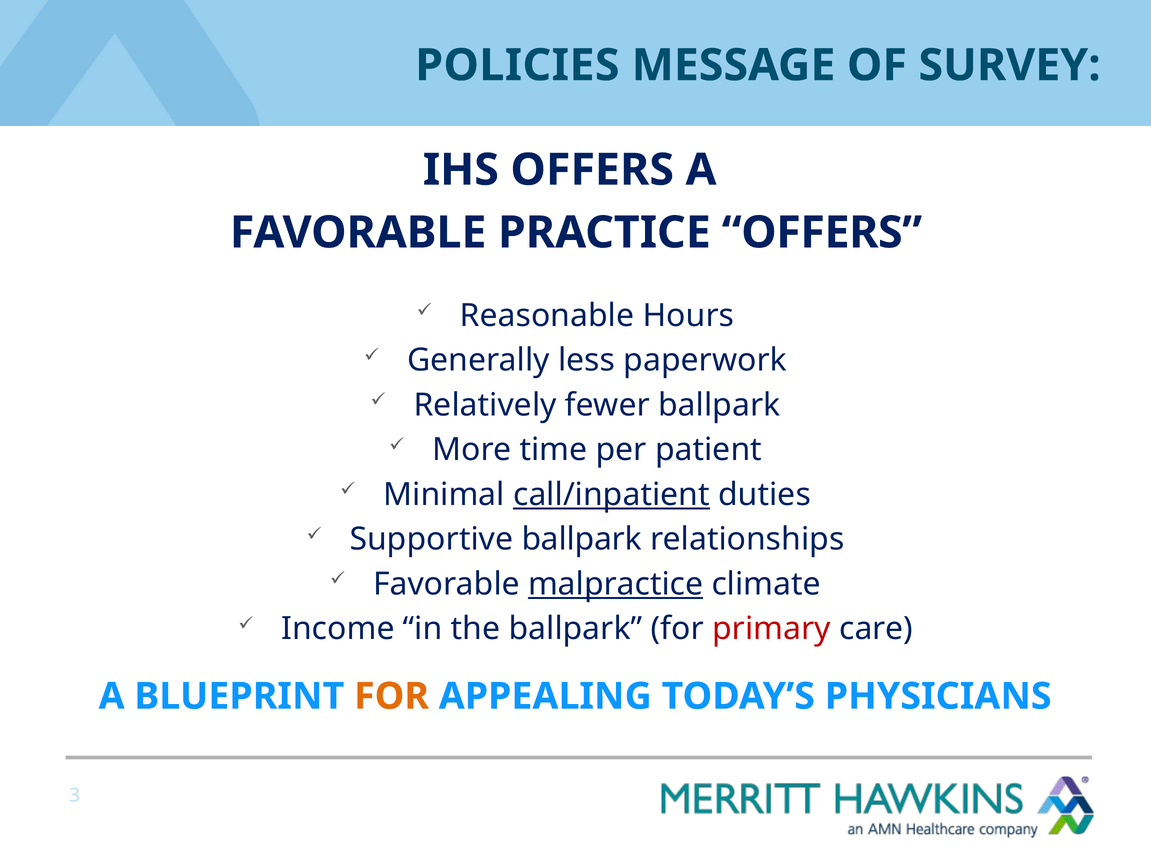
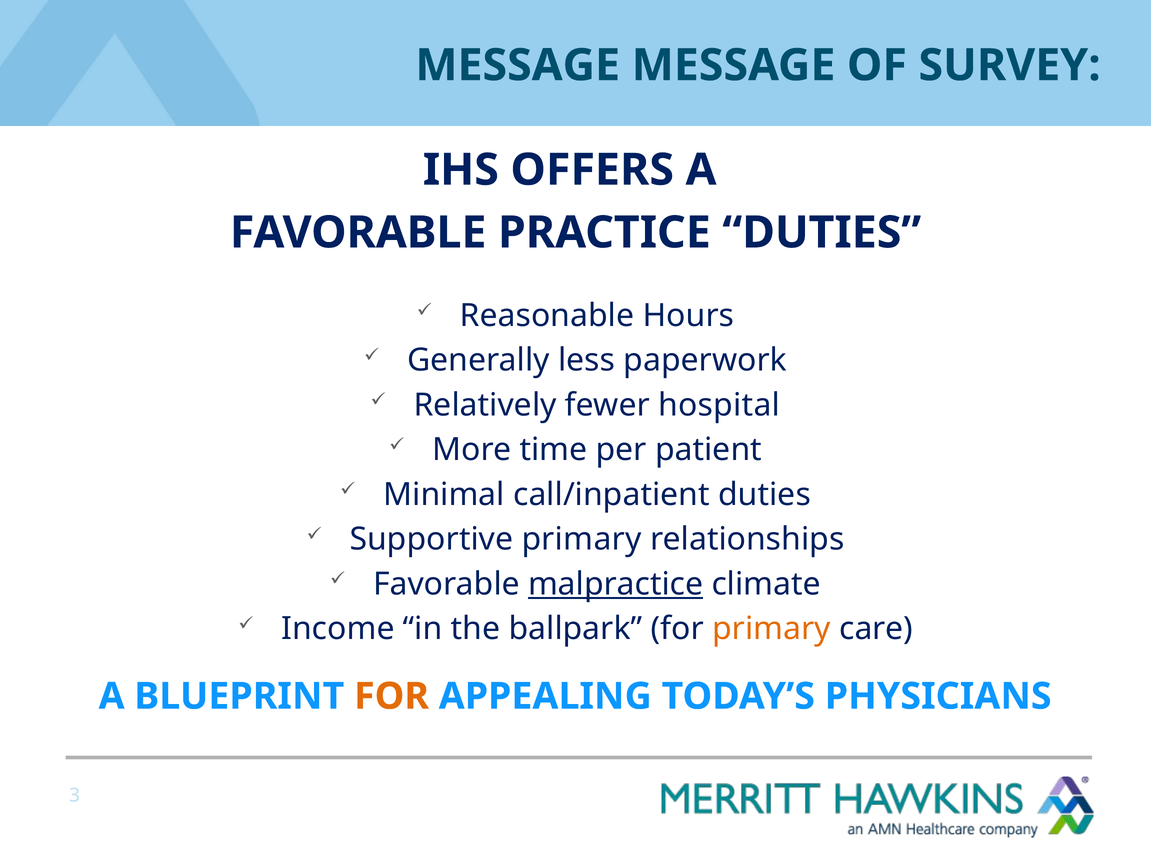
POLICIES at (517, 65): POLICIES -> MESSAGE
PRACTICE OFFERS: OFFERS -> DUTIES
fewer ballpark: ballpark -> hospital
call/inpatient underline: present -> none
Supportive ballpark: ballpark -> primary
primary at (771, 629) colour: red -> orange
